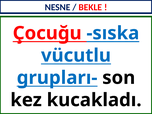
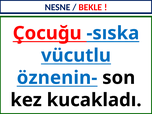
grupları-: grupları- -> öznenin-
